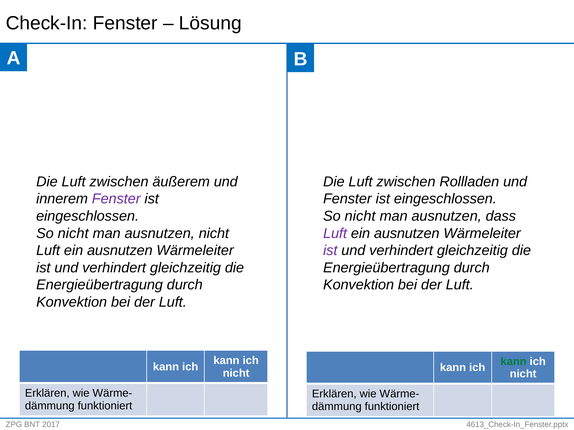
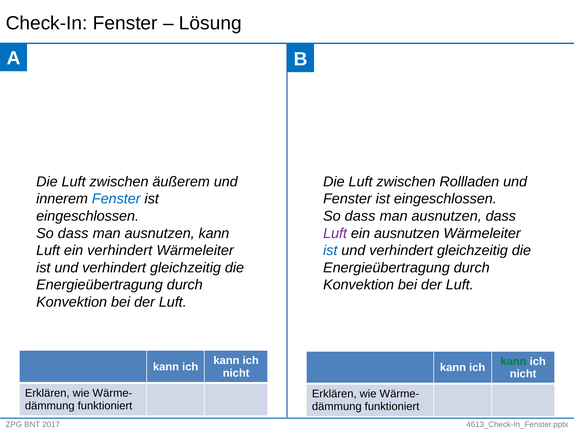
Fenster at (116, 199) colour: purple -> blue
nicht at (360, 216): nicht -> dass
nicht at (73, 234): nicht -> dass
ausnutzen nicht: nicht -> kann
ausnutzen at (120, 251): ausnutzen -> verhindert
ist at (330, 251) colour: purple -> blue
